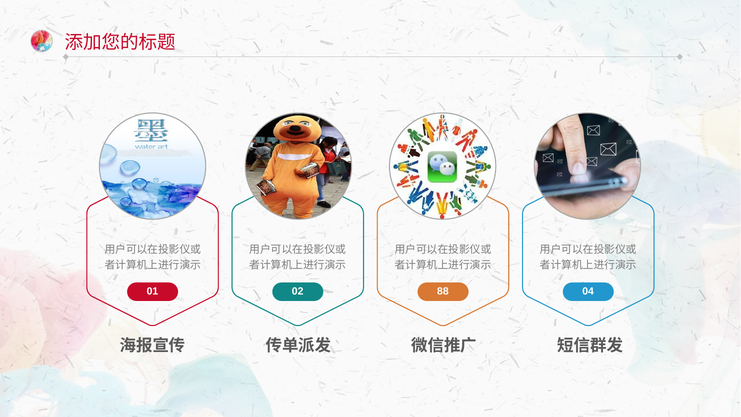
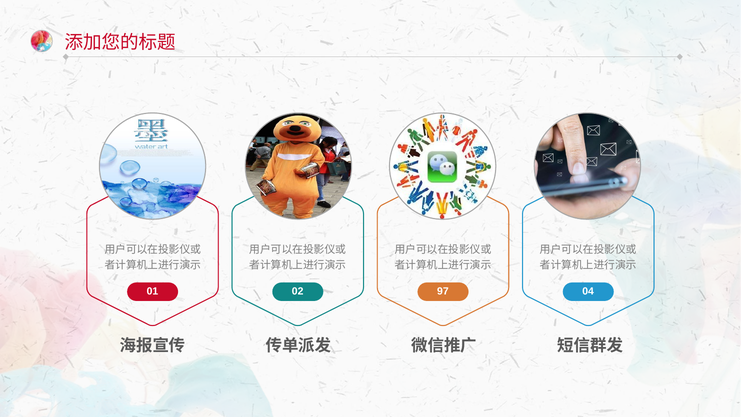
88: 88 -> 97
